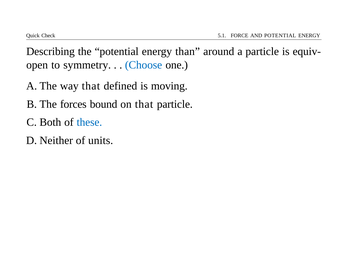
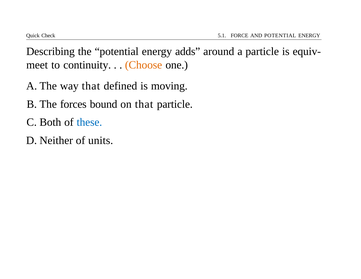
than: than -> adds
open: open -> meet
symmetry: symmetry -> continuity
Choose colour: blue -> orange
